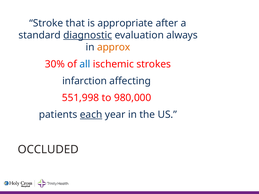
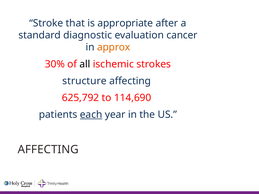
diagnostic underline: present -> none
always: always -> cancer
all colour: blue -> black
infarction: infarction -> structure
551,998: 551,998 -> 625,792
980,000: 980,000 -> 114,690
OCCLUDED at (48, 150): OCCLUDED -> AFFECTING
